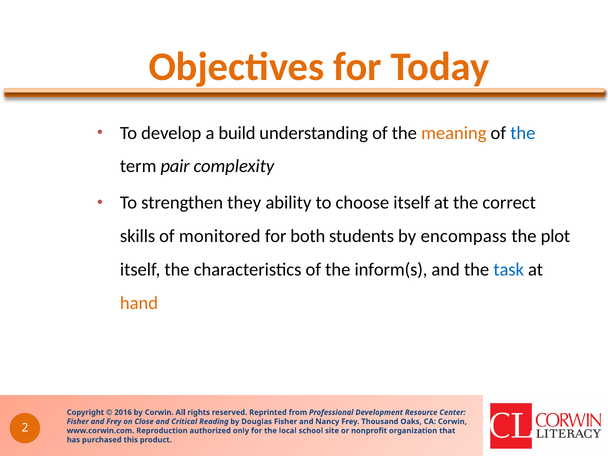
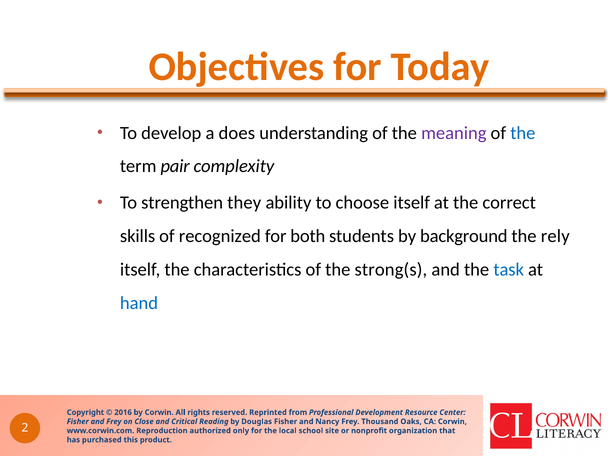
build: build -> does
meaning colour: orange -> purple
monitored: monitored -> recognized
encompass: encompass -> background
plot: plot -> rely
inform(s: inform(s -> strong(s
hand colour: orange -> blue
